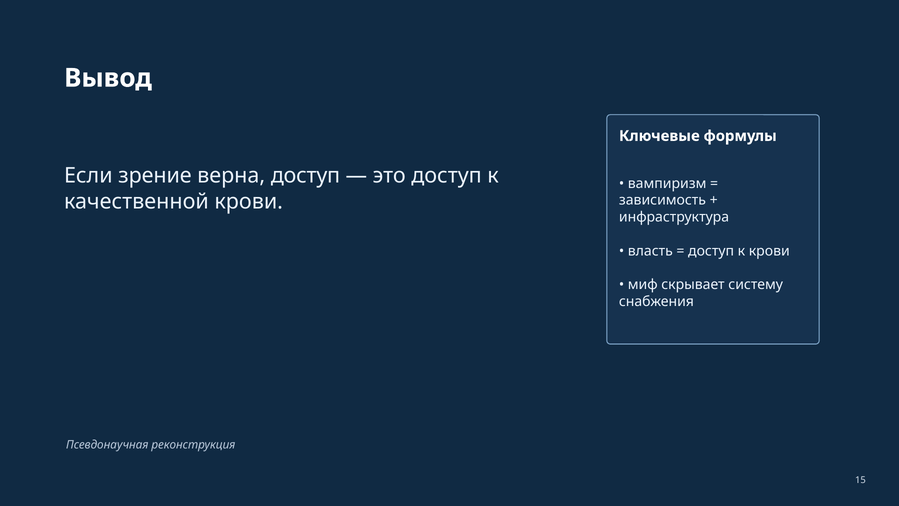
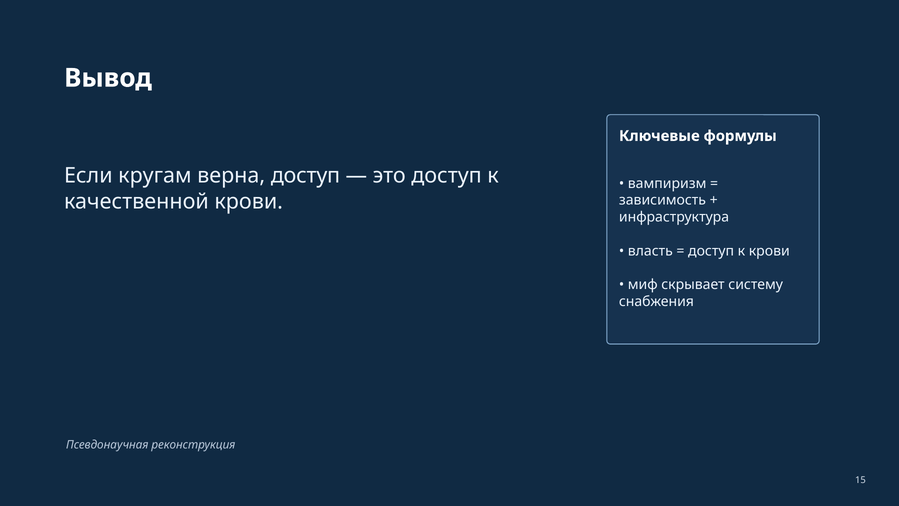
зрение: зрение -> кругам
